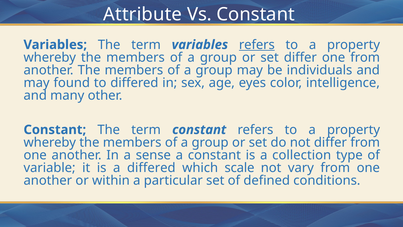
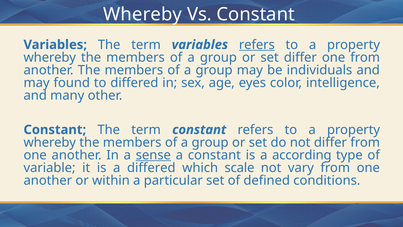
Attribute at (143, 14): Attribute -> Whereby
sense underline: none -> present
collection: collection -> according
